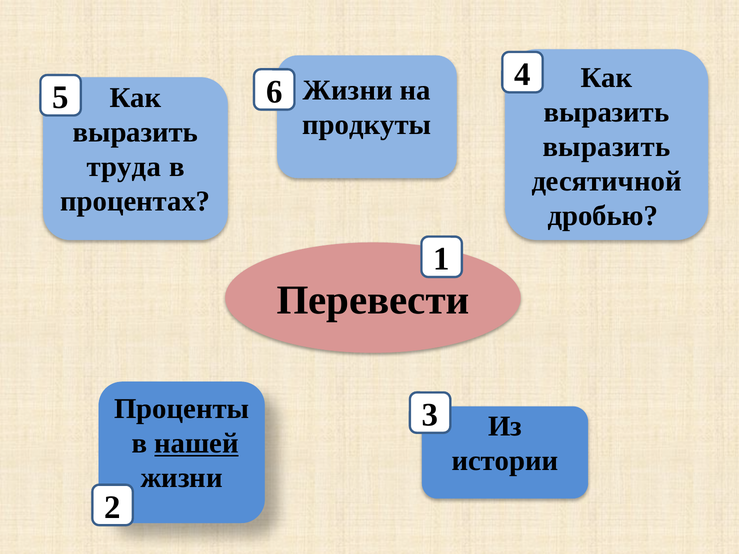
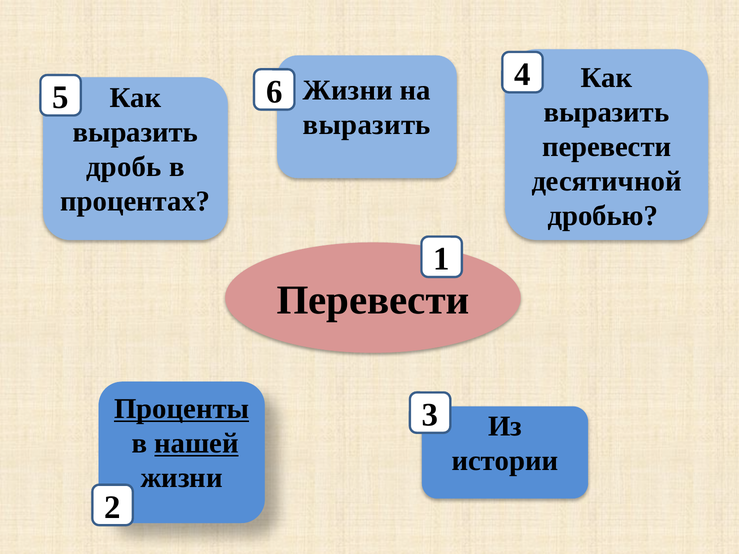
продкуты at (367, 125): продкуты -> выразить
выразить at (606, 147): выразить -> перевести
труда: труда -> дробь
Проценты underline: none -> present
